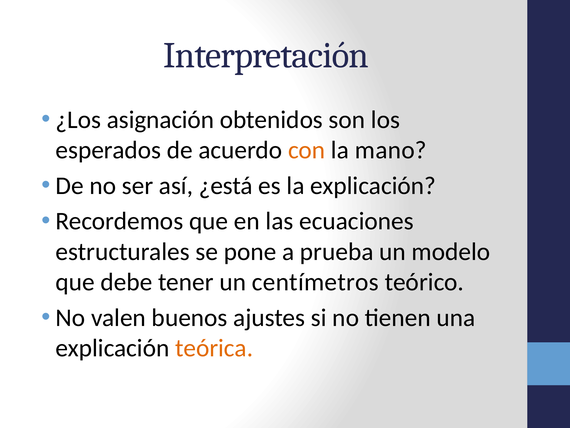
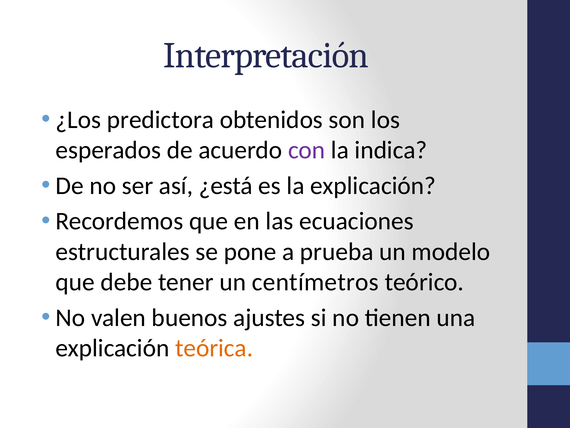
asignación: asignación -> predictora
con colour: orange -> purple
mano: mano -> indica
